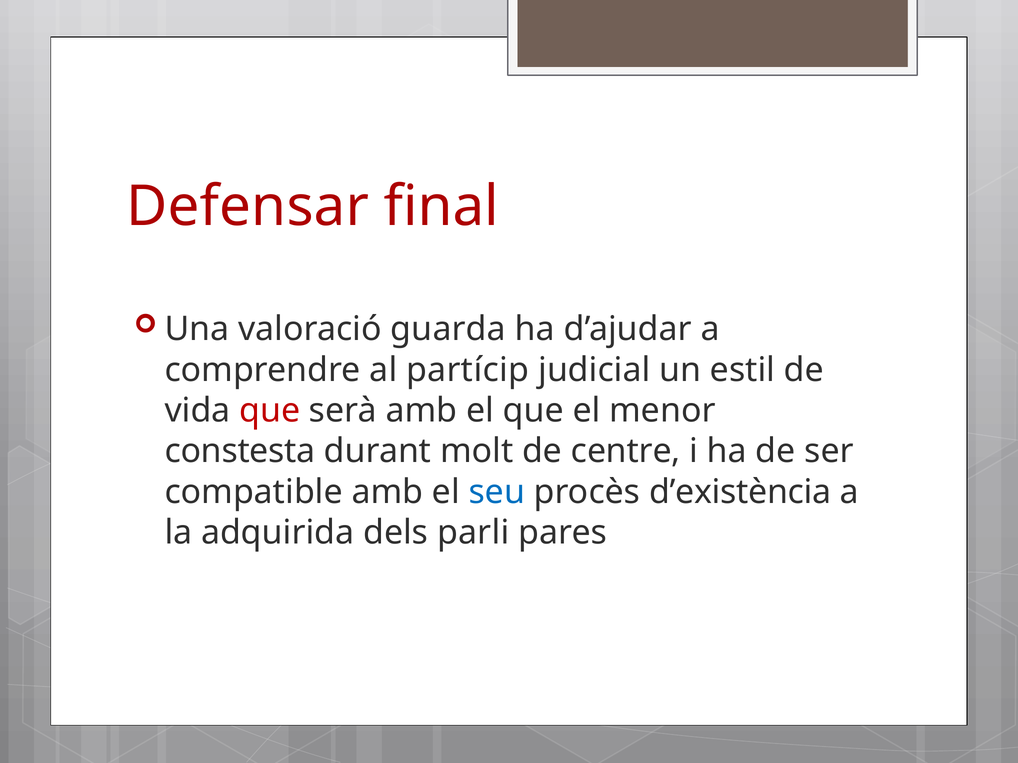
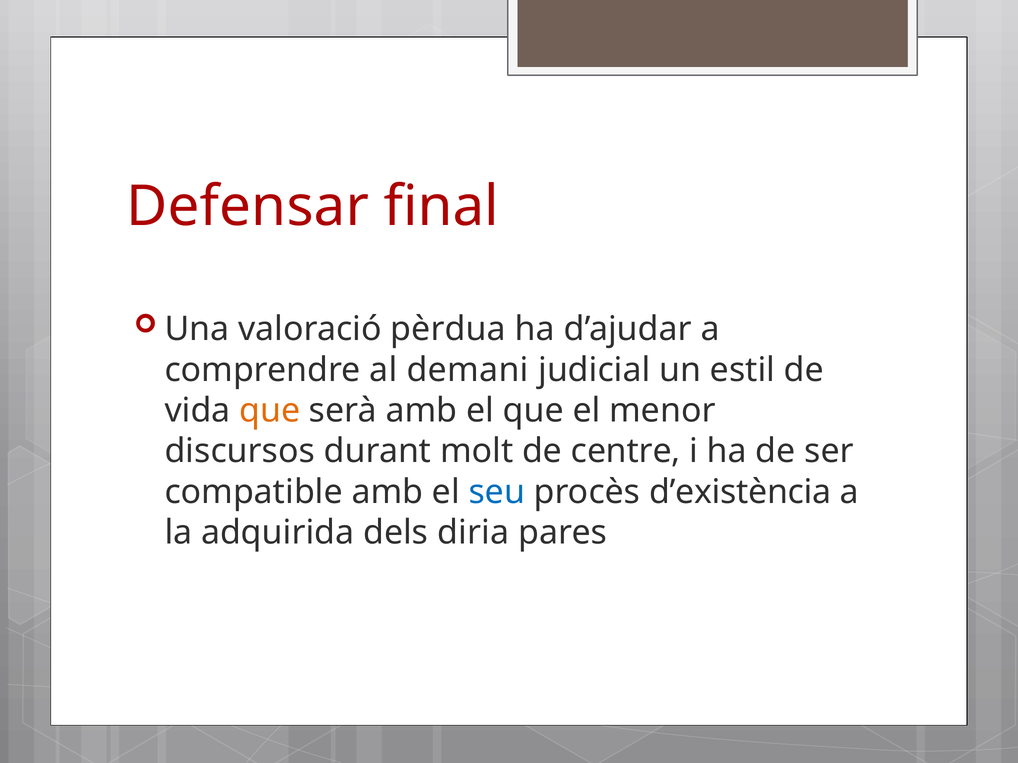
guarda: guarda -> pèrdua
partícip: partícip -> demani
que at (270, 411) colour: red -> orange
constesta: constesta -> discursos
parli: parli -> diria
